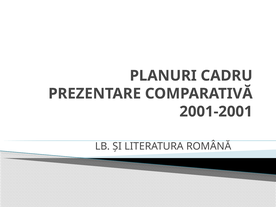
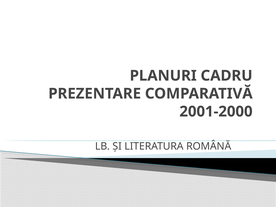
2001-2001: 2001-2001 -> 2001-2000
